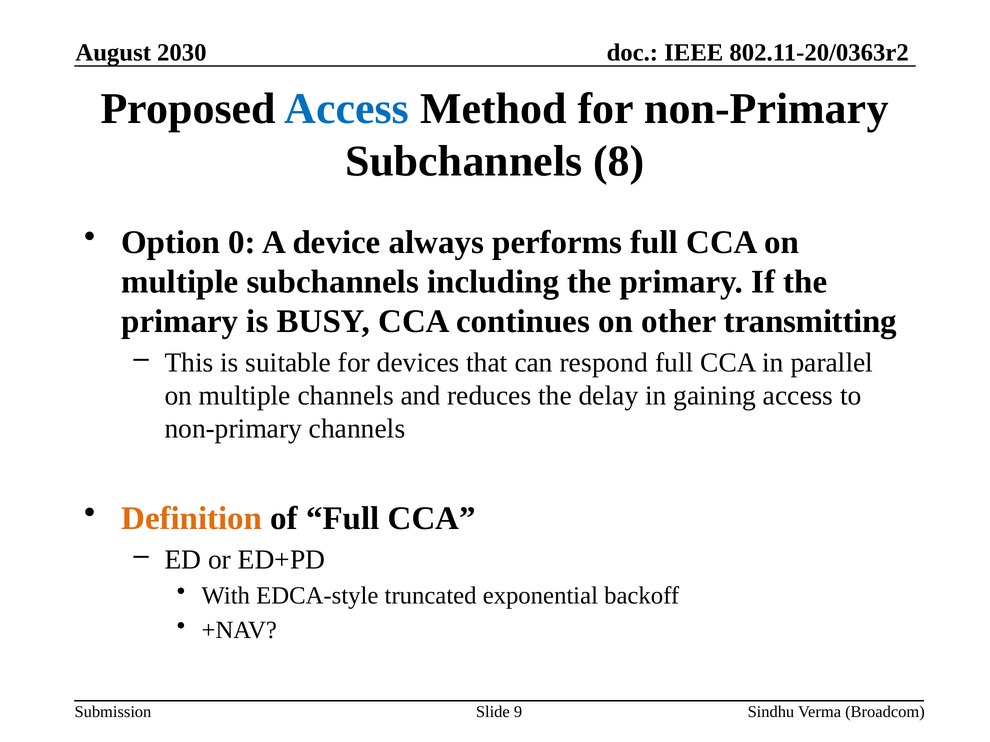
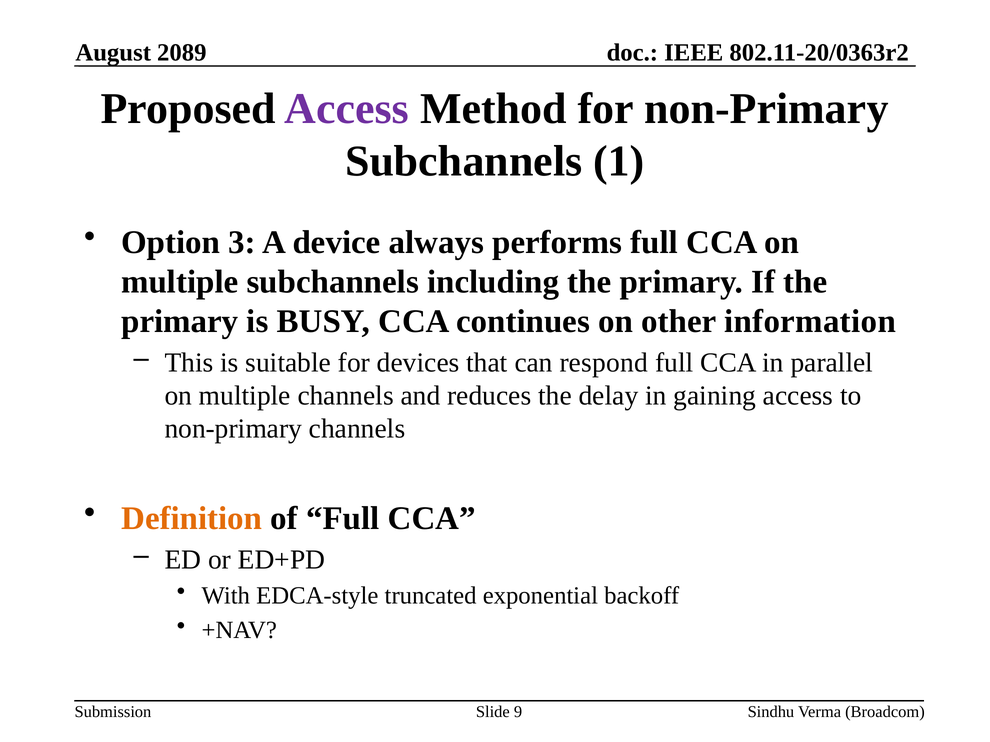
2030: 2030 -> 2089
Access at (347, 109) colour: blue -> purple
8: 8 -> 1
0: 0 -> 3
transmitting: transmitting -> information
